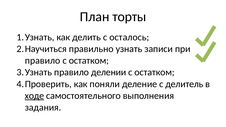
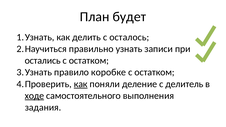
торты: торты -> будет
правило at (43, 61): правило -> остались
делении: делении -> коробке
как at (81, 84) underline: none -> present
